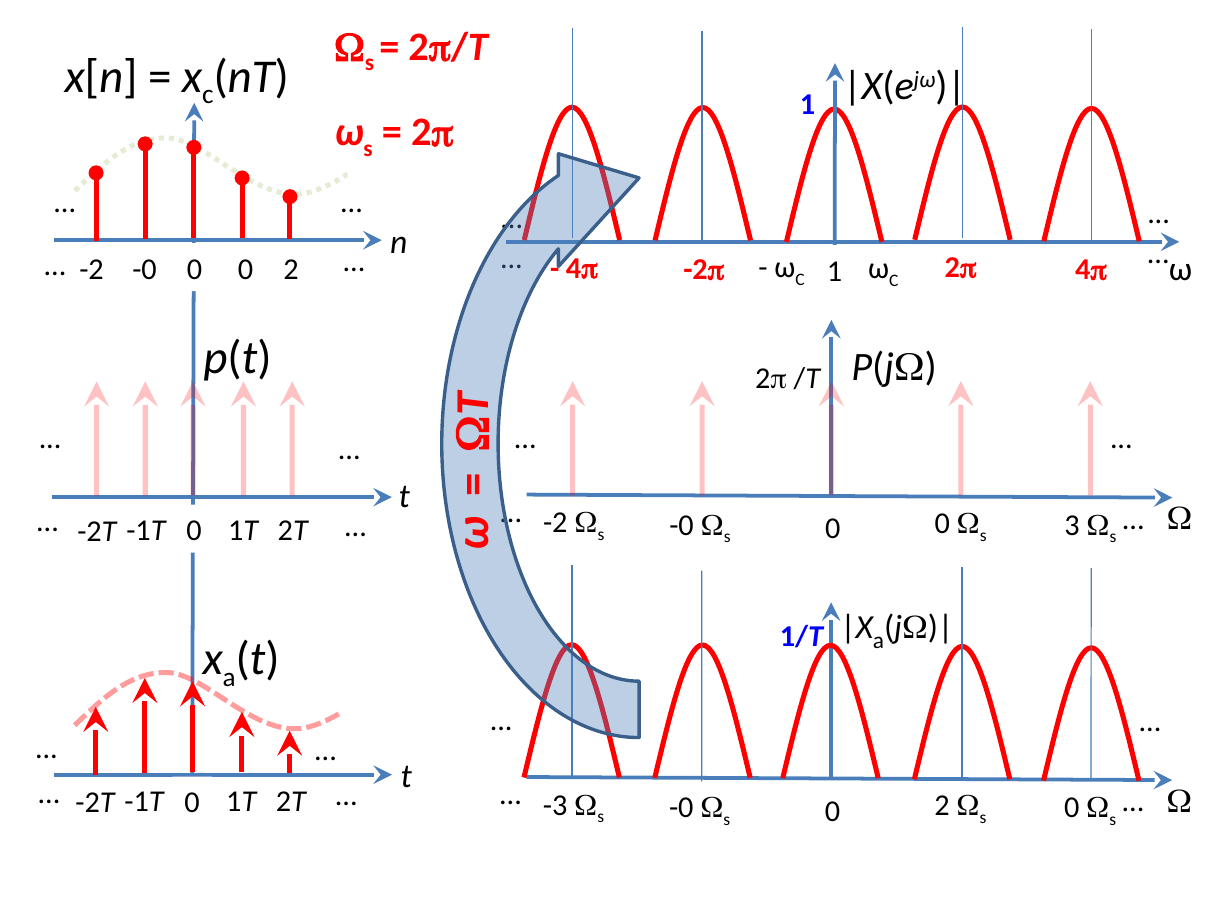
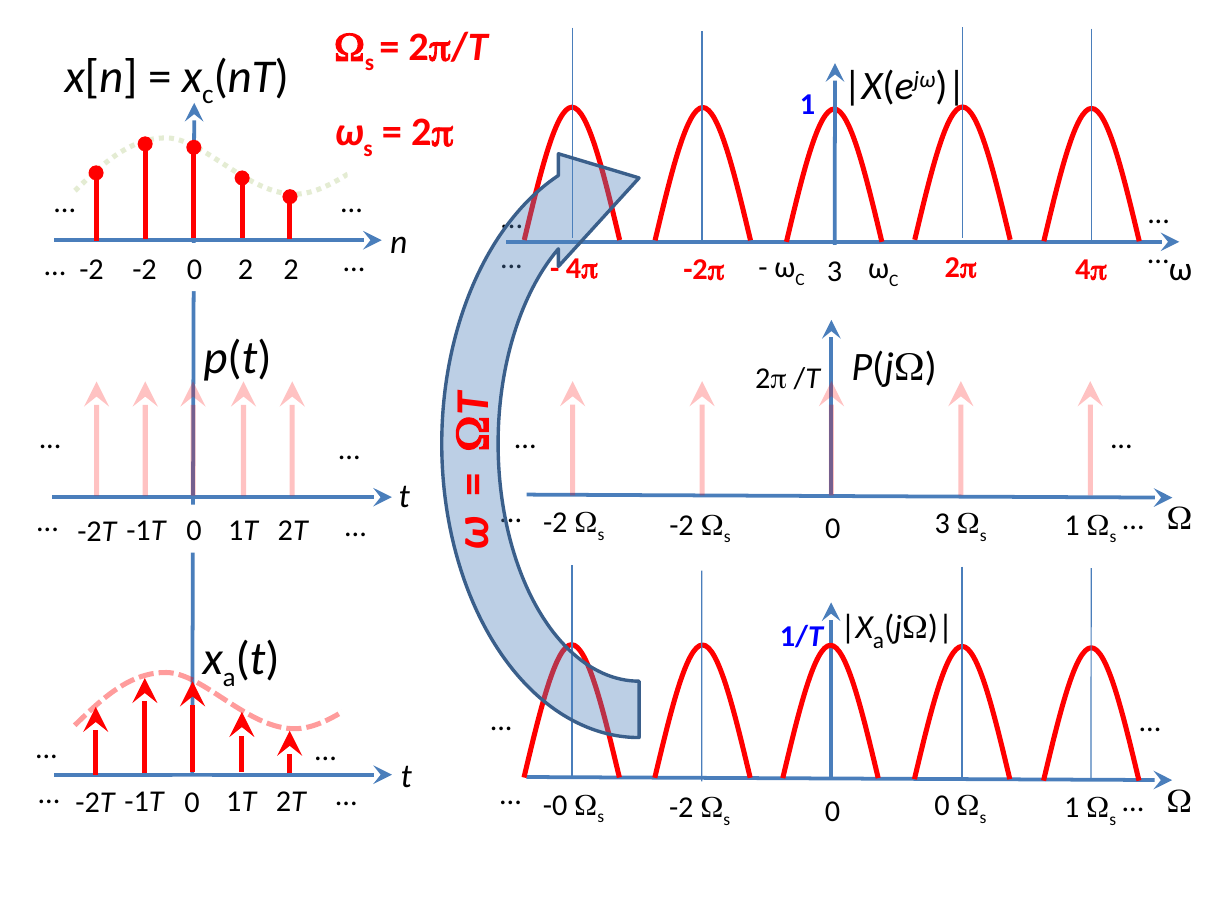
1 at (835, 271): 1 -> 3
-0 at (145, 269): -0 -> -2
0 at (246, 269): 0 -> 2
-0 at (682, 526): -0 -> -2
0 at (942, 524): 0 -> 3
3 at (1072, 526): 3 -> 1
-3: -3 -> -0
-0 at (681, 808): -0 -> -2
2 at (942, 806): 2 -> 0
0 at (1072, 808): 0 -> 1
